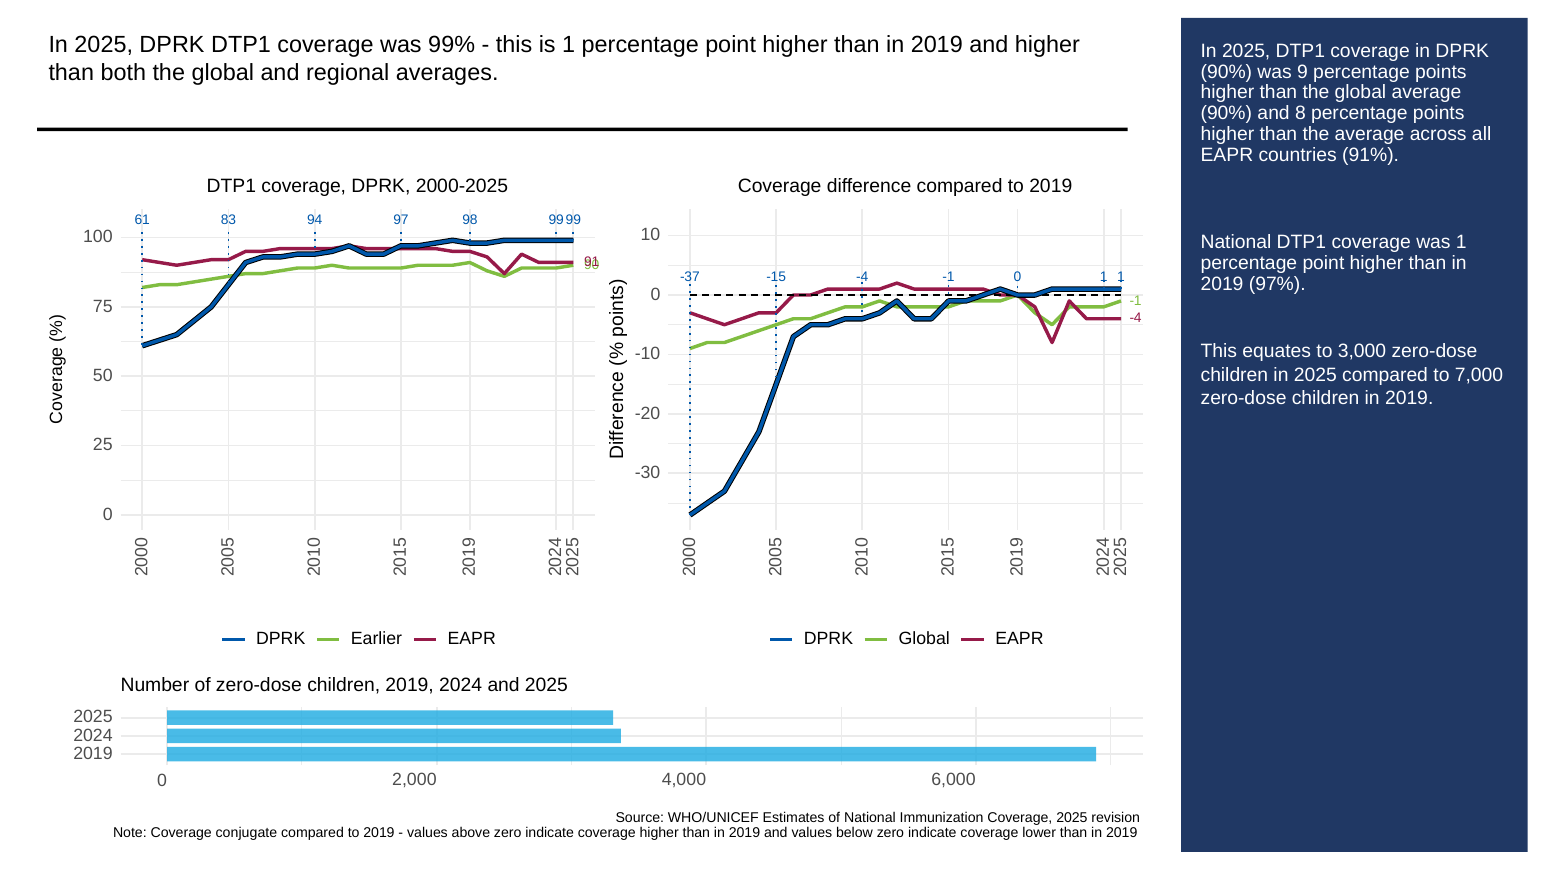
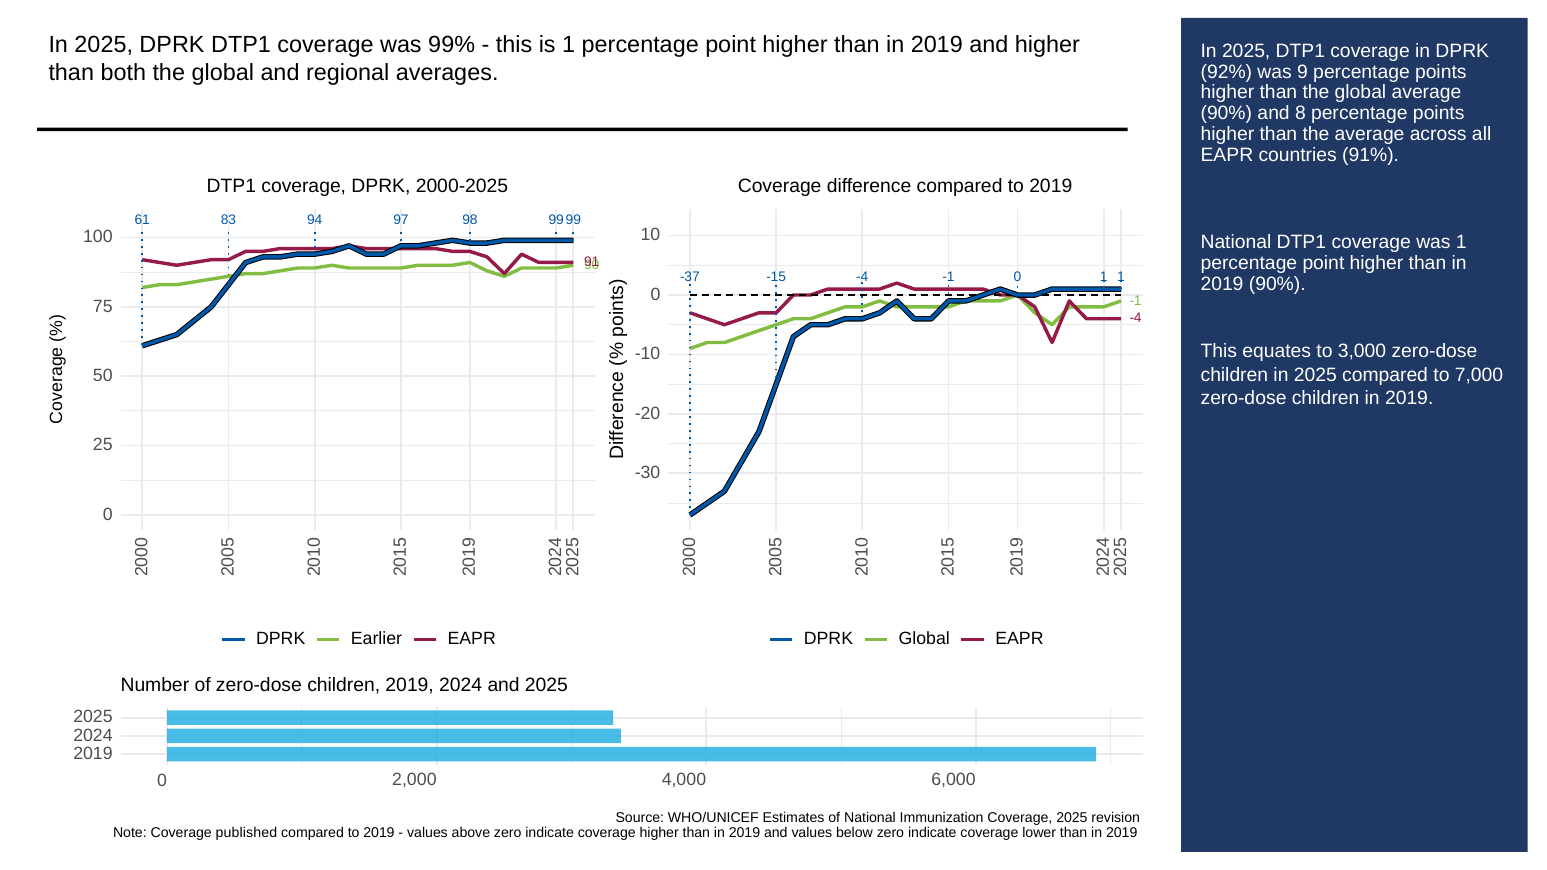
90% at (1226, 72): 90% -> 92%
2019 97%: 97% -> 90%
conjugate: conjugate -> published
